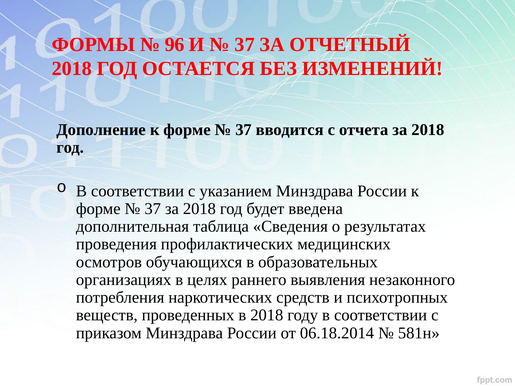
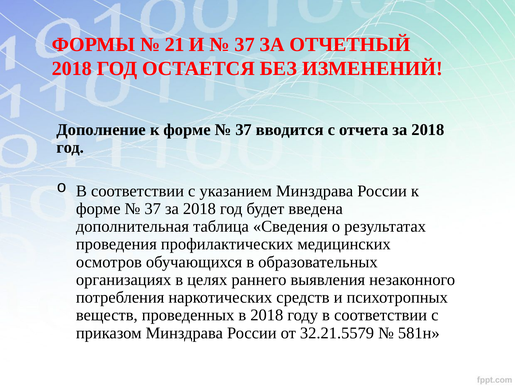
96: 96 -> 21
06.18.2014: 06.18.2014 -> 32.21.5579
